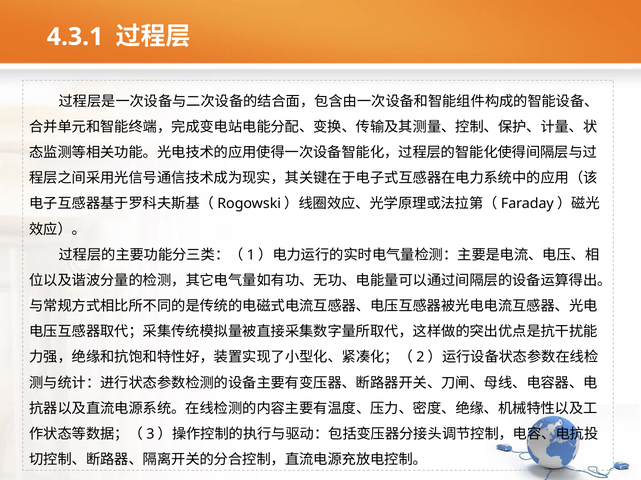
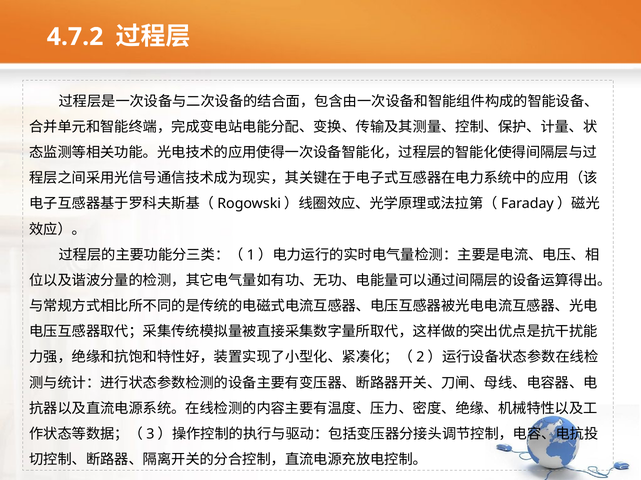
4.3.1: 4.3.1 -> 4.7.2
